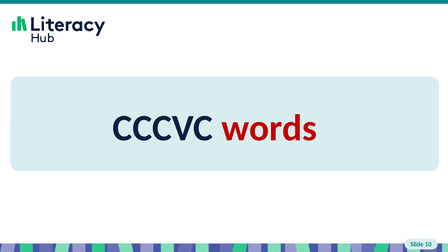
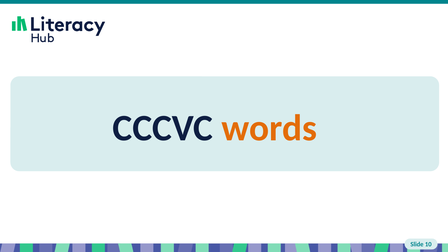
words colour: red -> orange
